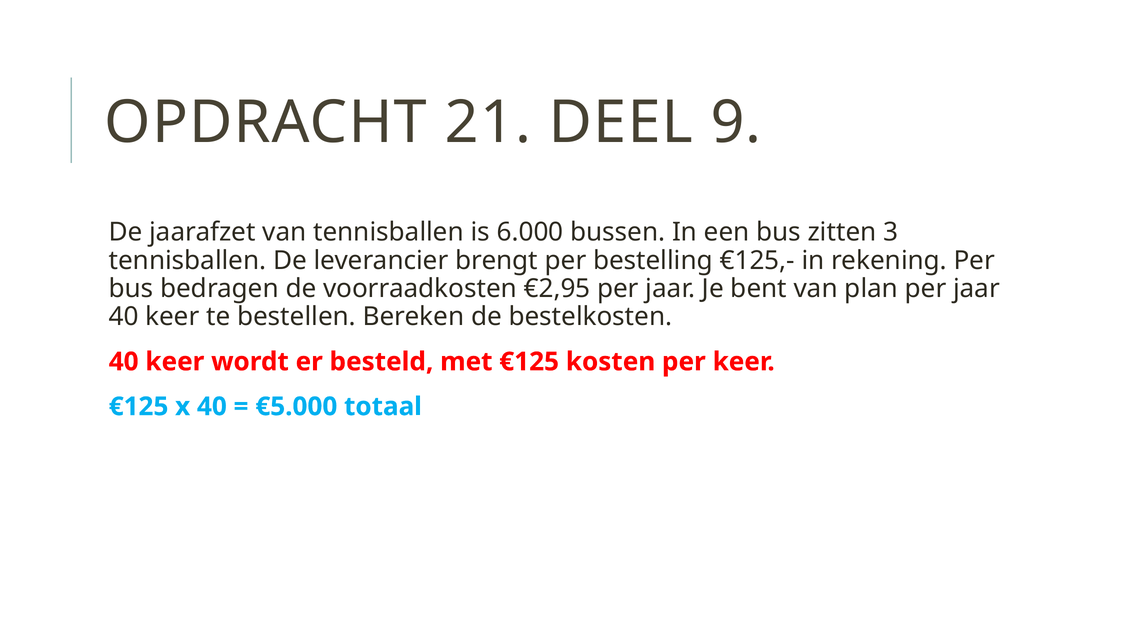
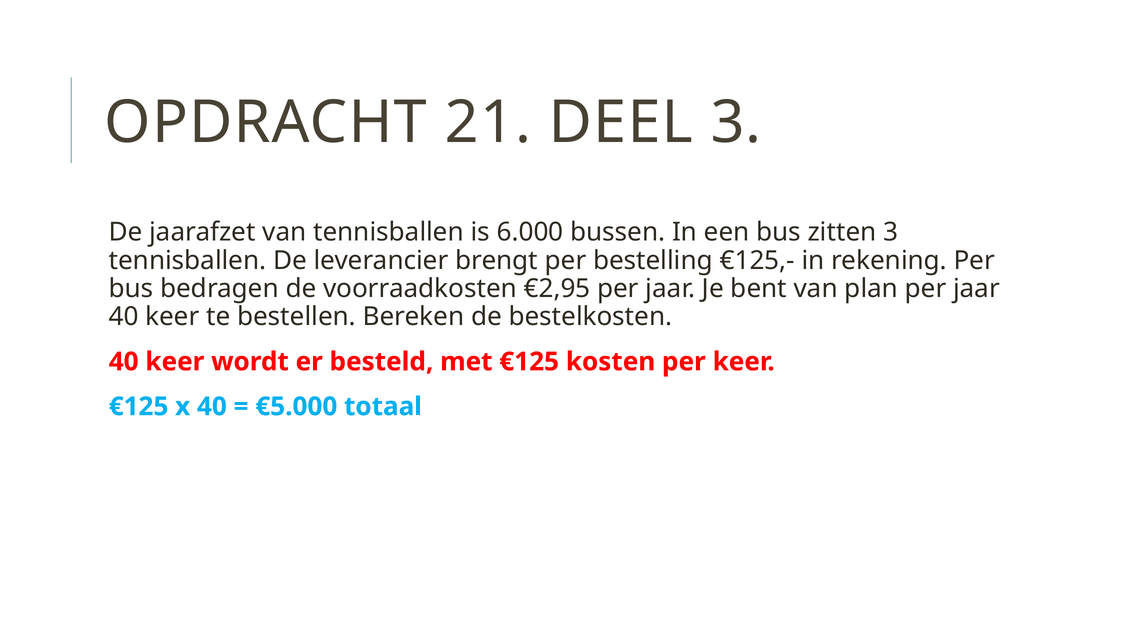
DEEL 9: 9 -> 3
